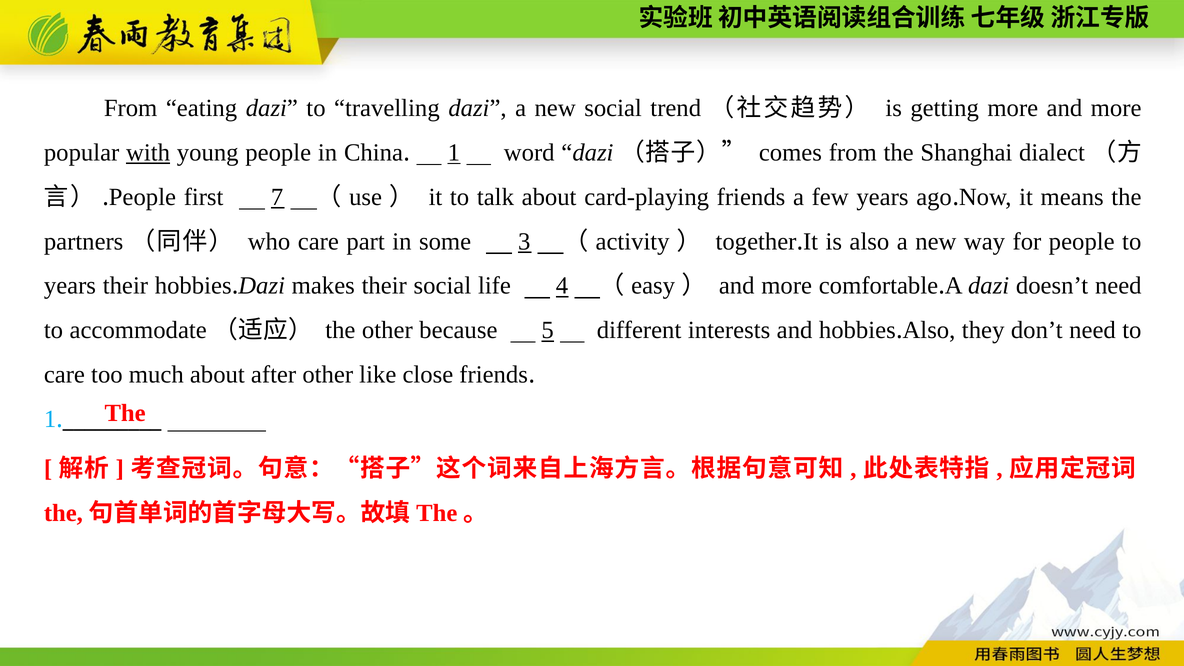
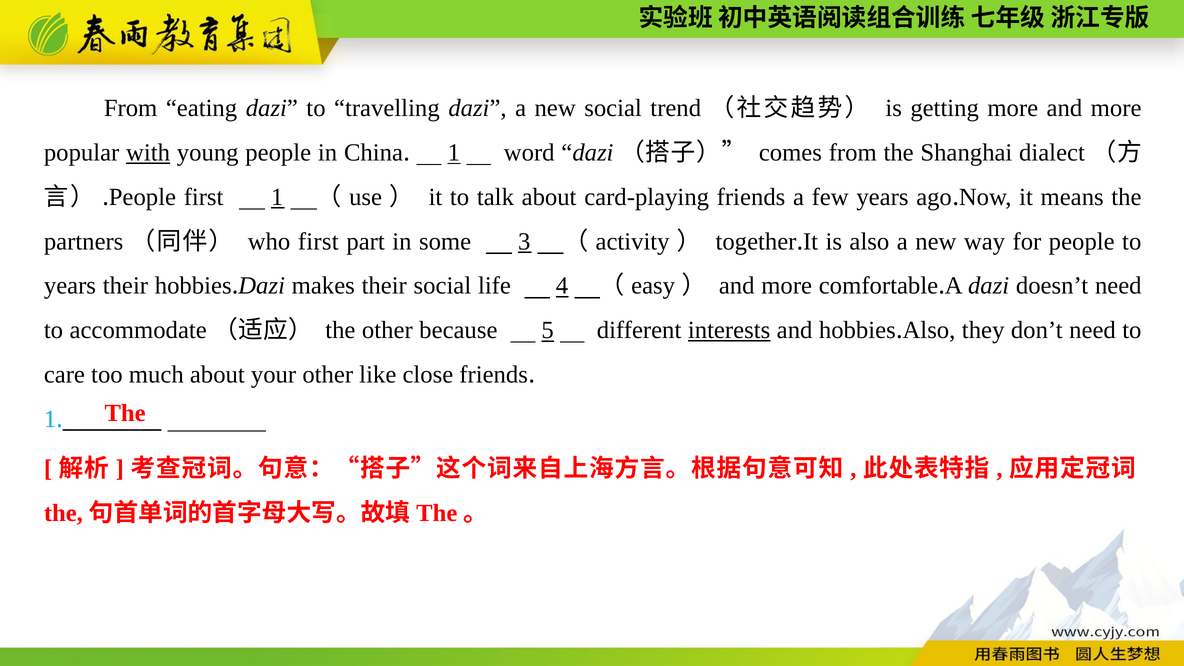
first 7: 7 -> 1
who care: care -> first
interests underline: none -> present
after: after -> your
